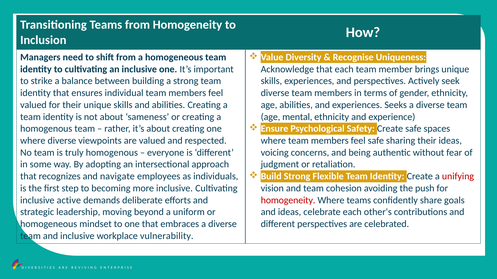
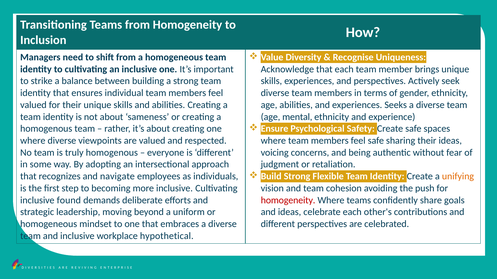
unifying colour: red -> orange
active: active -> found
vulnerability: vulnerability -> hypothetical
